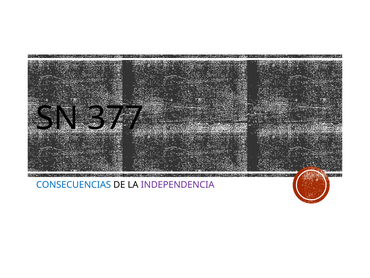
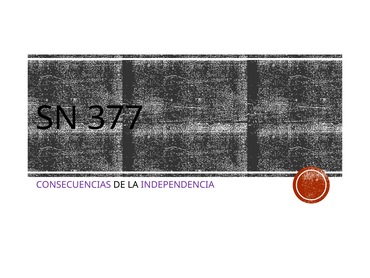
CONSECUENCIAS colour: blue -> purple
